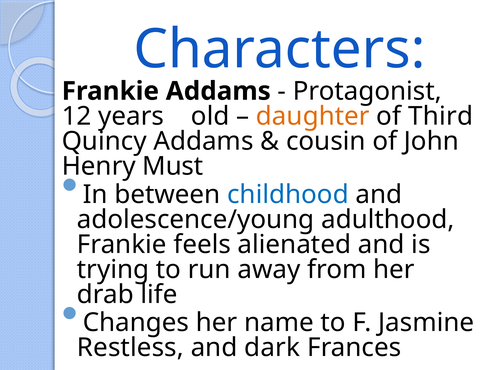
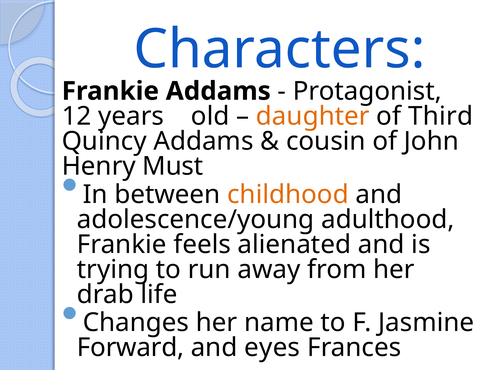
childhood colour: blue -> orange
Restless: Restless -> Forward
dark: dark -> eyes
